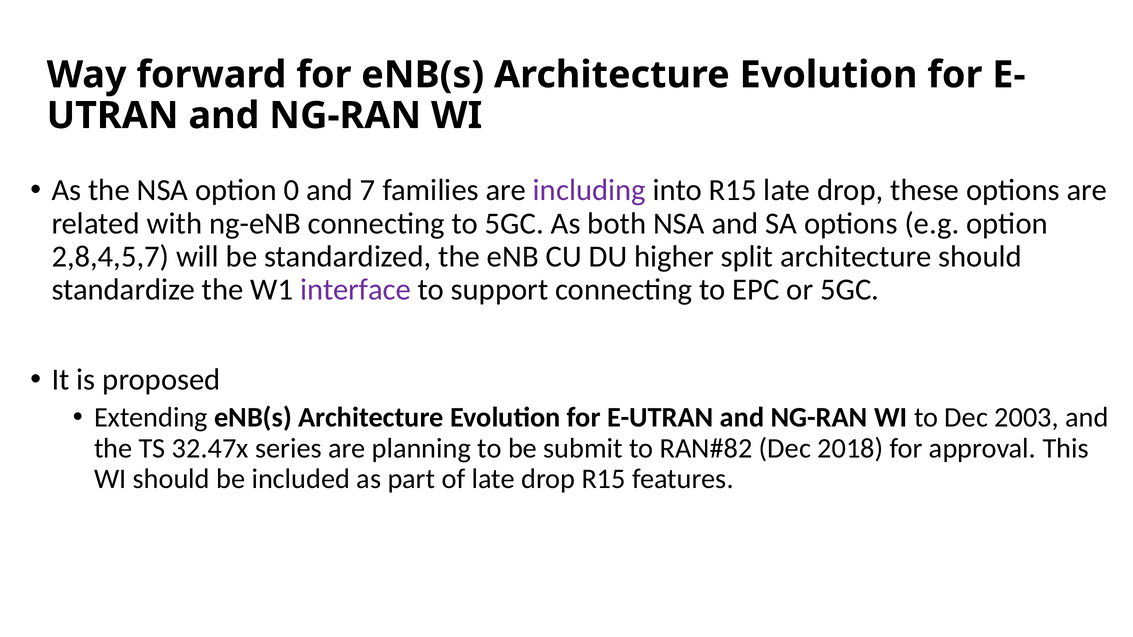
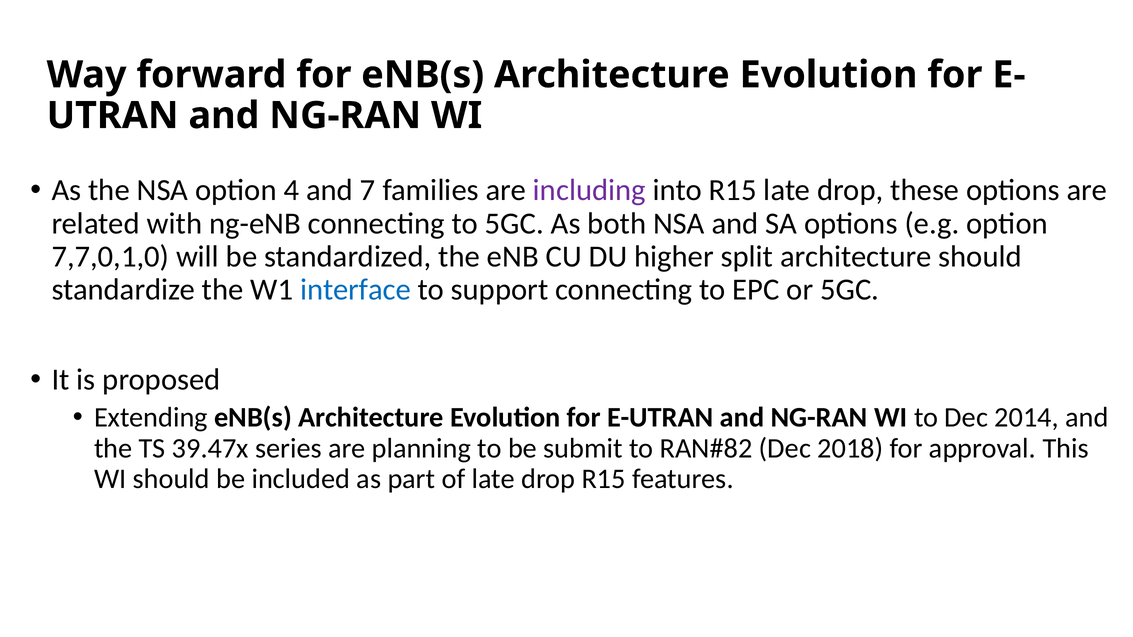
0: 0 -> 4
2,8,4,5,7: 2,8,4,5,7 -> 7,7,0,1,0
interface colour: purple -> blue
2003: 2003 -> 2014
32.47x: 32.47x -> 39.47x
